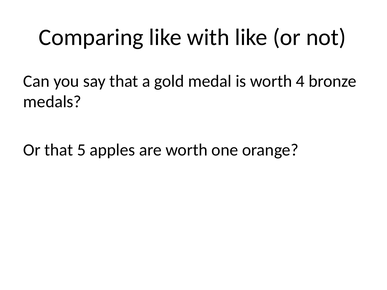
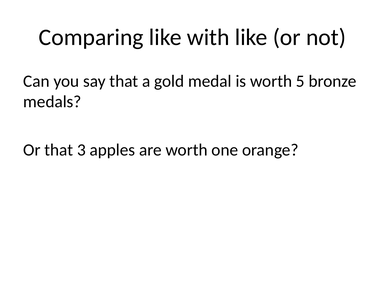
4: 4 -> 5
5: 5 -> 3
